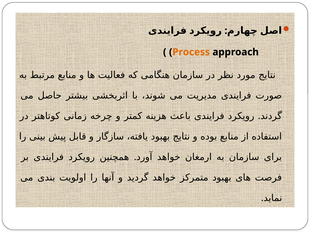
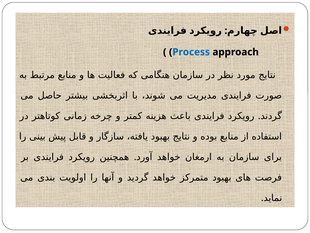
Process colour: orange -> blue
